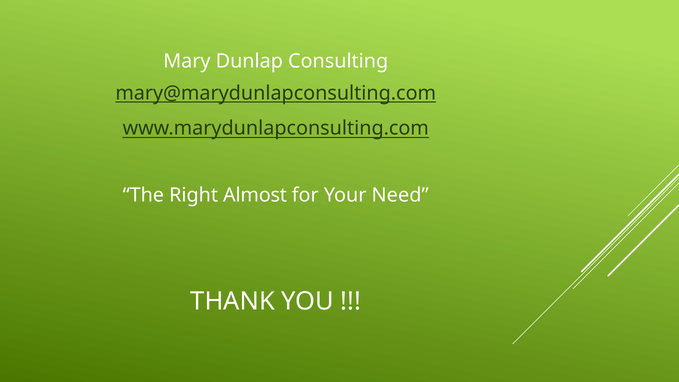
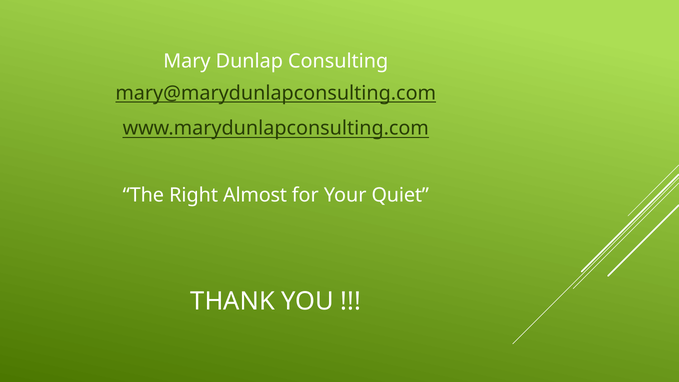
Need: Need -> Quiet
